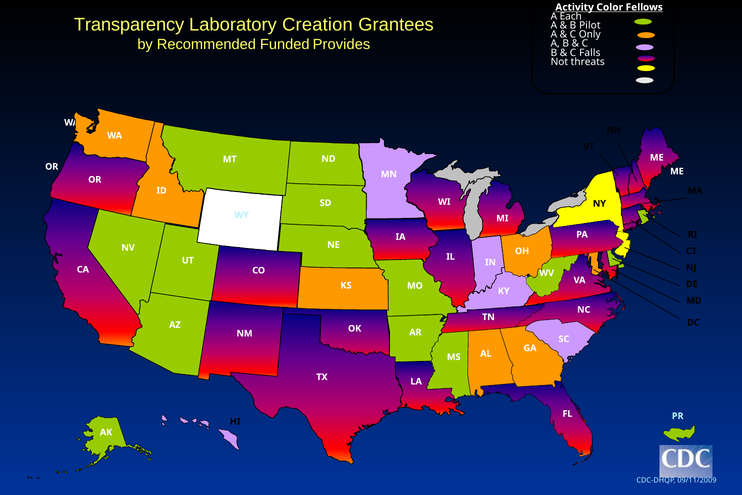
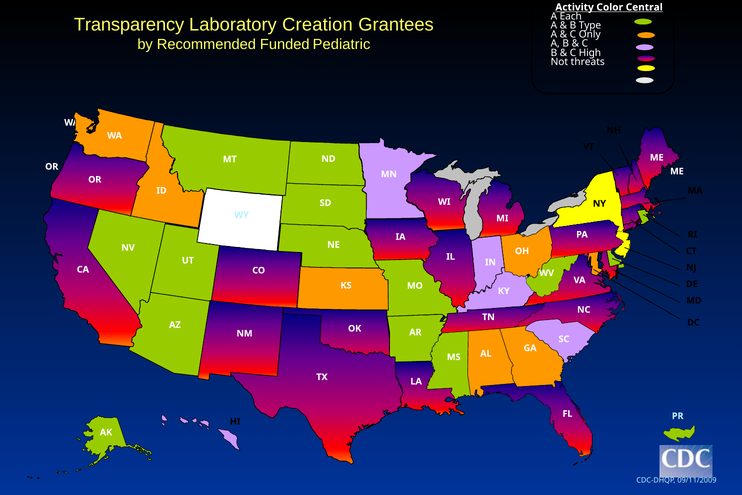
Fellows: Fellows -> Central
Pilot: Pilot -> Type
Provides: Provides -> Pediatric
Falls: Falls -> High
